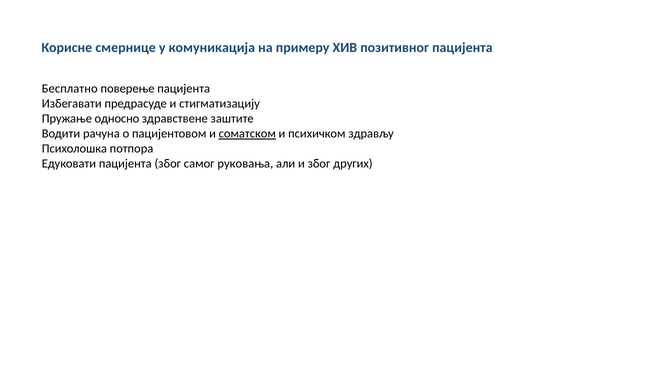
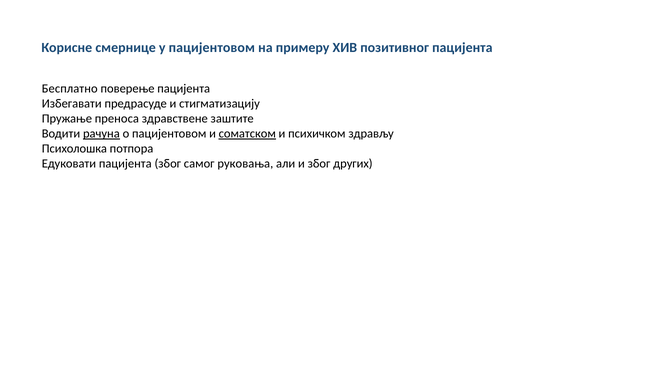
у комуникација: комуникација -> пацијентовом
односно: односно -> преноса
рачуна underline: none -> present
